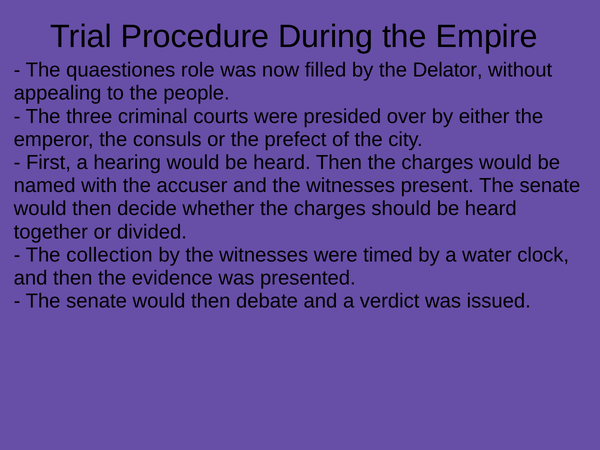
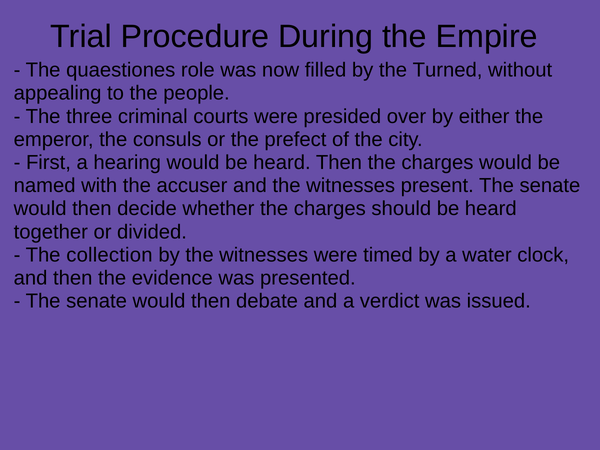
Delator: Delator -> Turned
